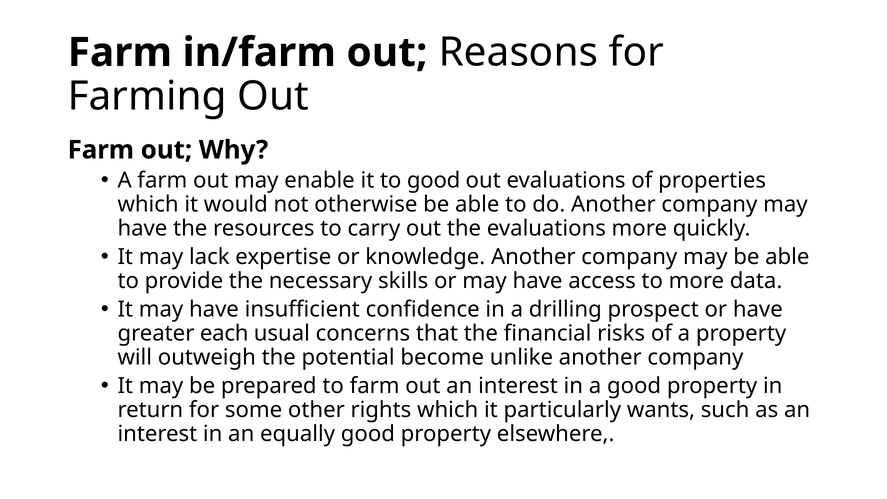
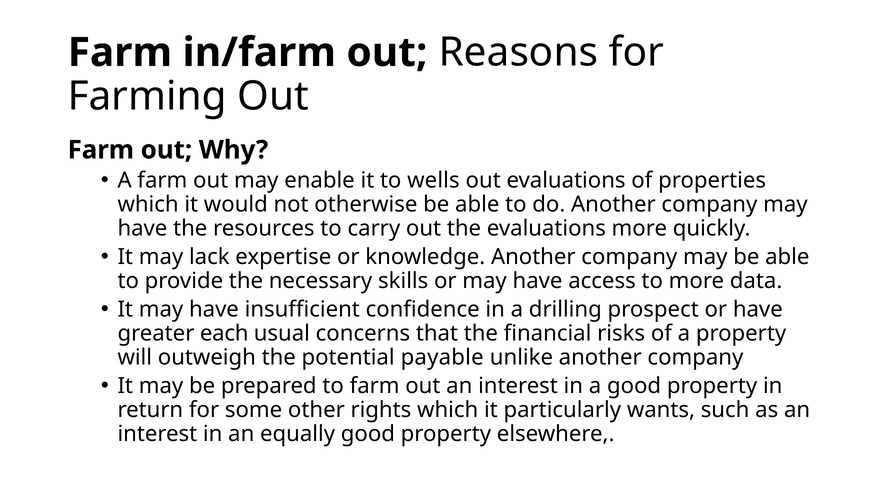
to good: good -> wells
become: become -> payable
